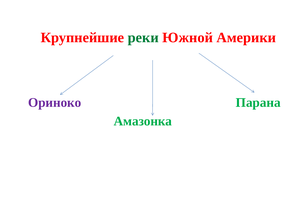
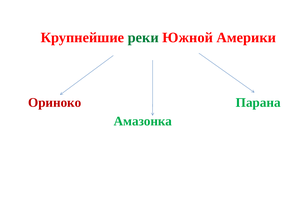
Ориноко colour: purple -> red
